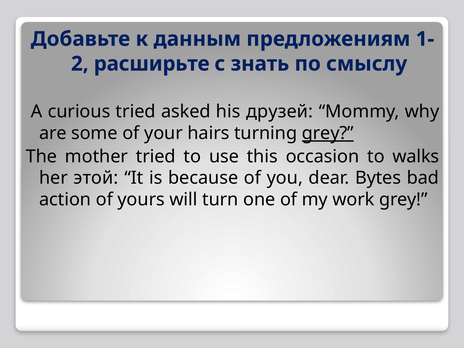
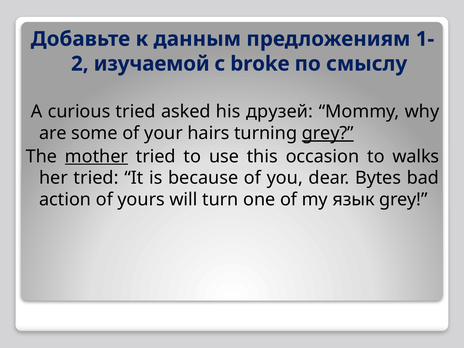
расширьте: расширьте -> изучаемой
знать: знать -> broke
mother underline: none -> present
her этой: этой -> tried
work: work -> язык
